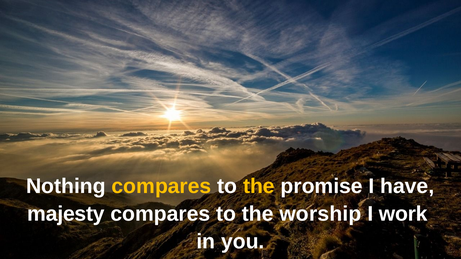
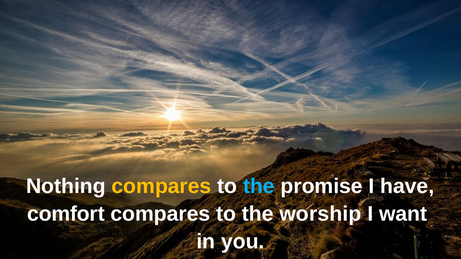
the at (259, 187) colour: yellow -> light blue
majesty: majesty -> comfort
work: work -> want
